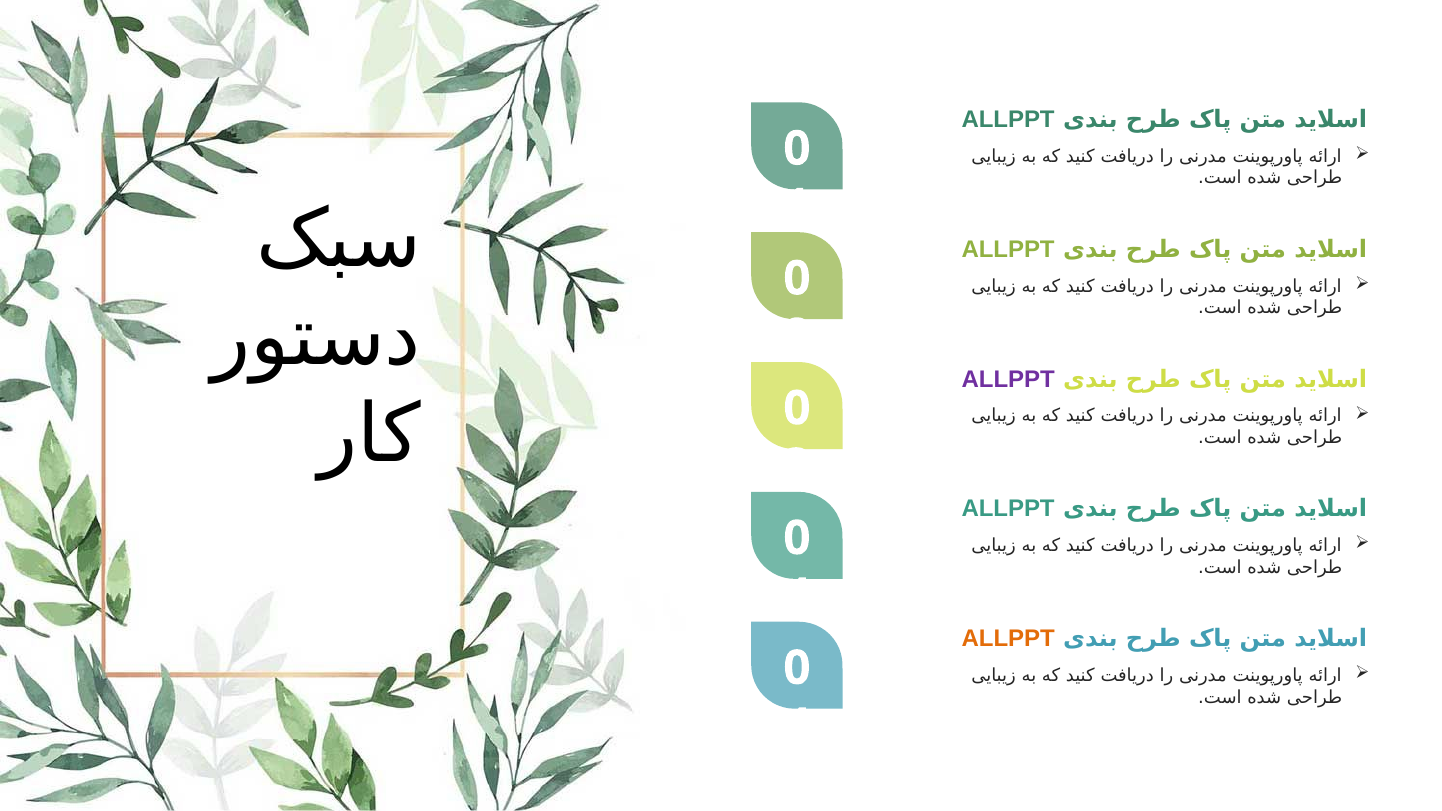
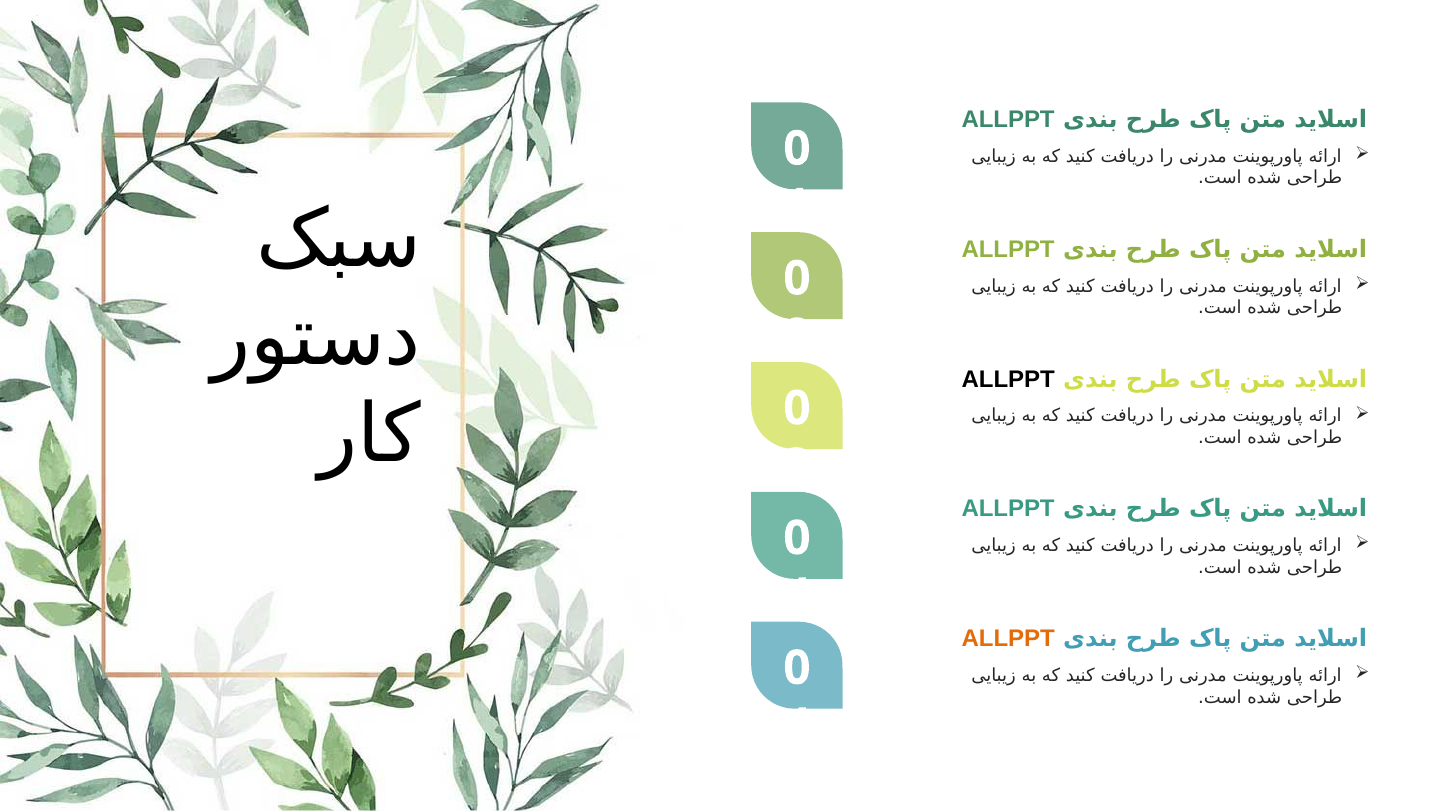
ALLPPT at (1008, 379) colour: purple -> black
